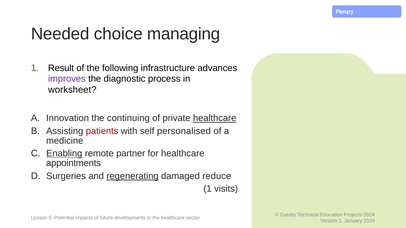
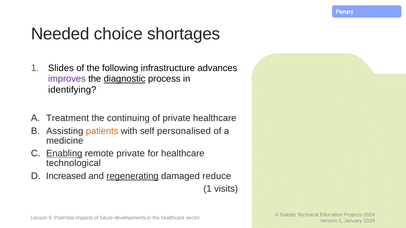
managing: managing -> shortages
Result: Result -> Slides
diagnostic underline: none -> present
worksheet: worksheet -> identifying
Innovation: Innovation -> Treatment
healthcare at (215, 118) underline: present -> none
patients colour: red -> orange
remote partner: partner -> private
appointments: appointments -> technological
Surgeries: Surgeries -> Increased
